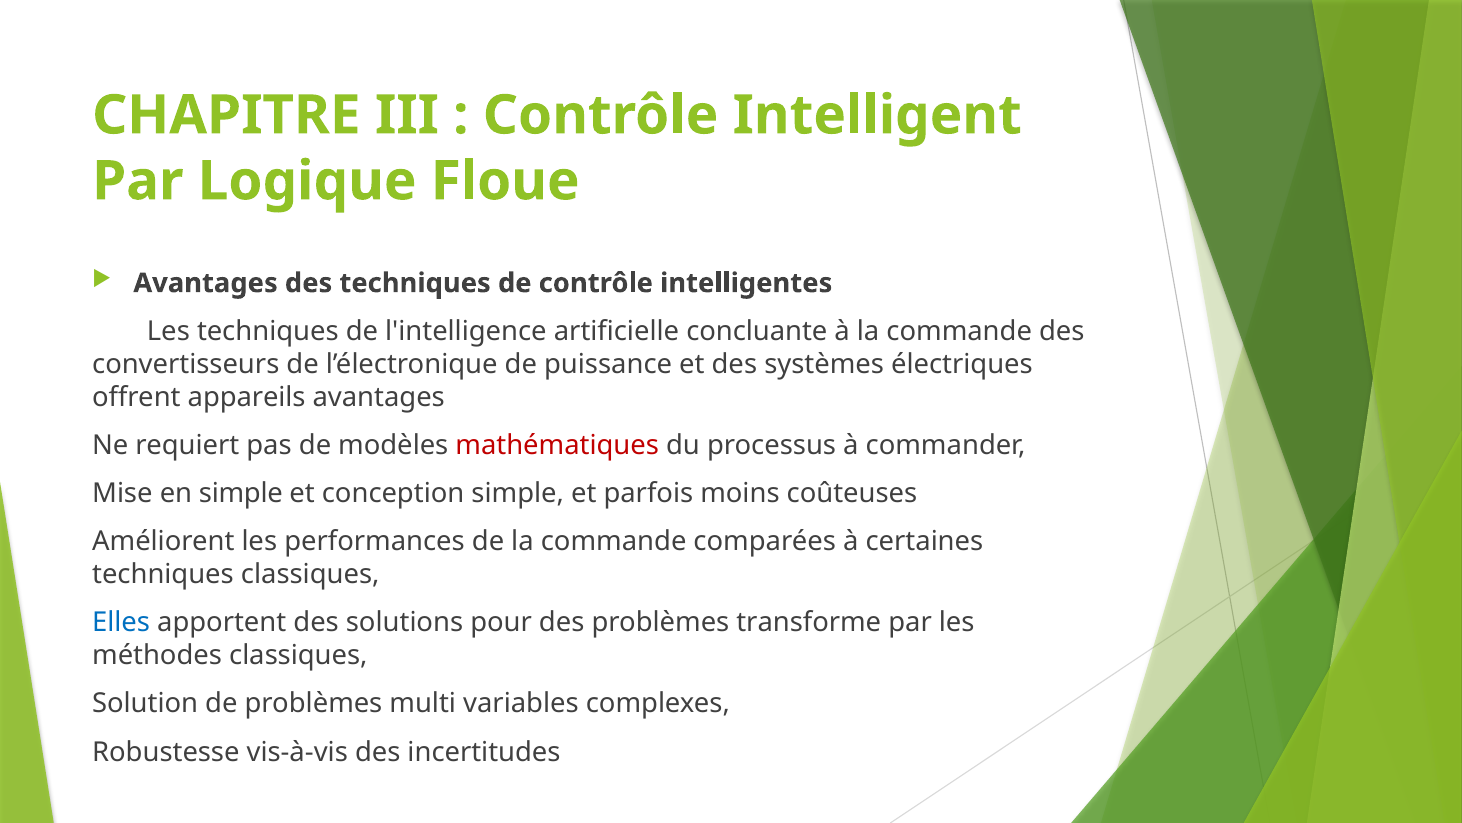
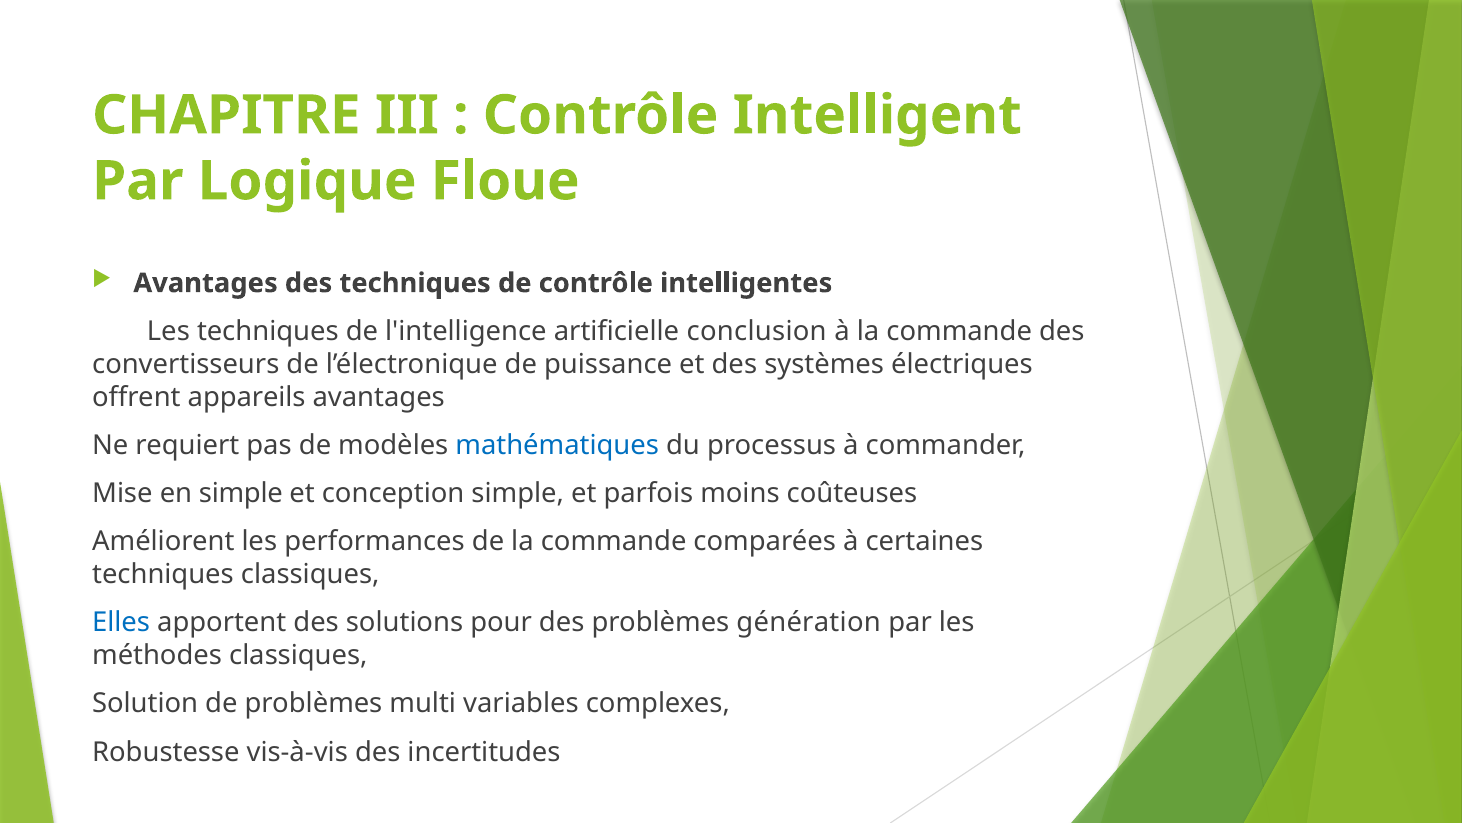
concluante: concluante -> conclusion
mathématiques colour: red -> blue
transforme: transforme -> génération
